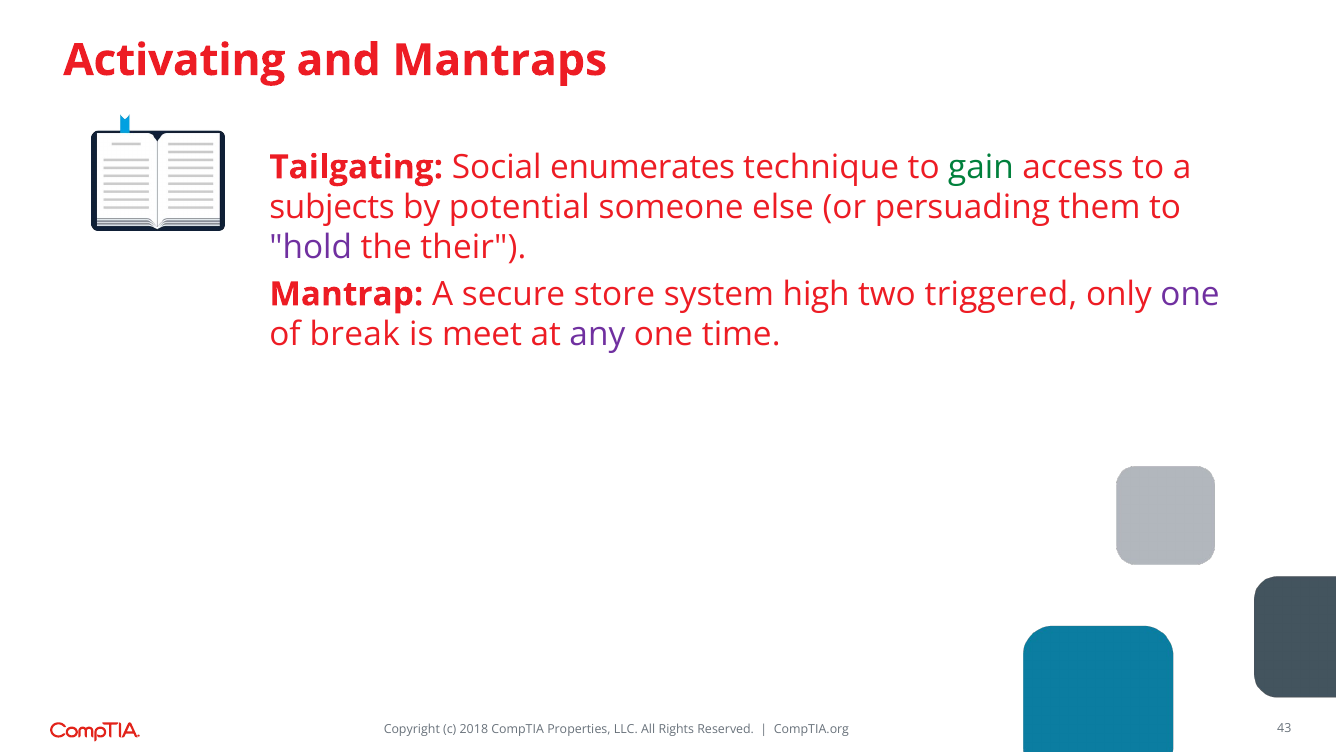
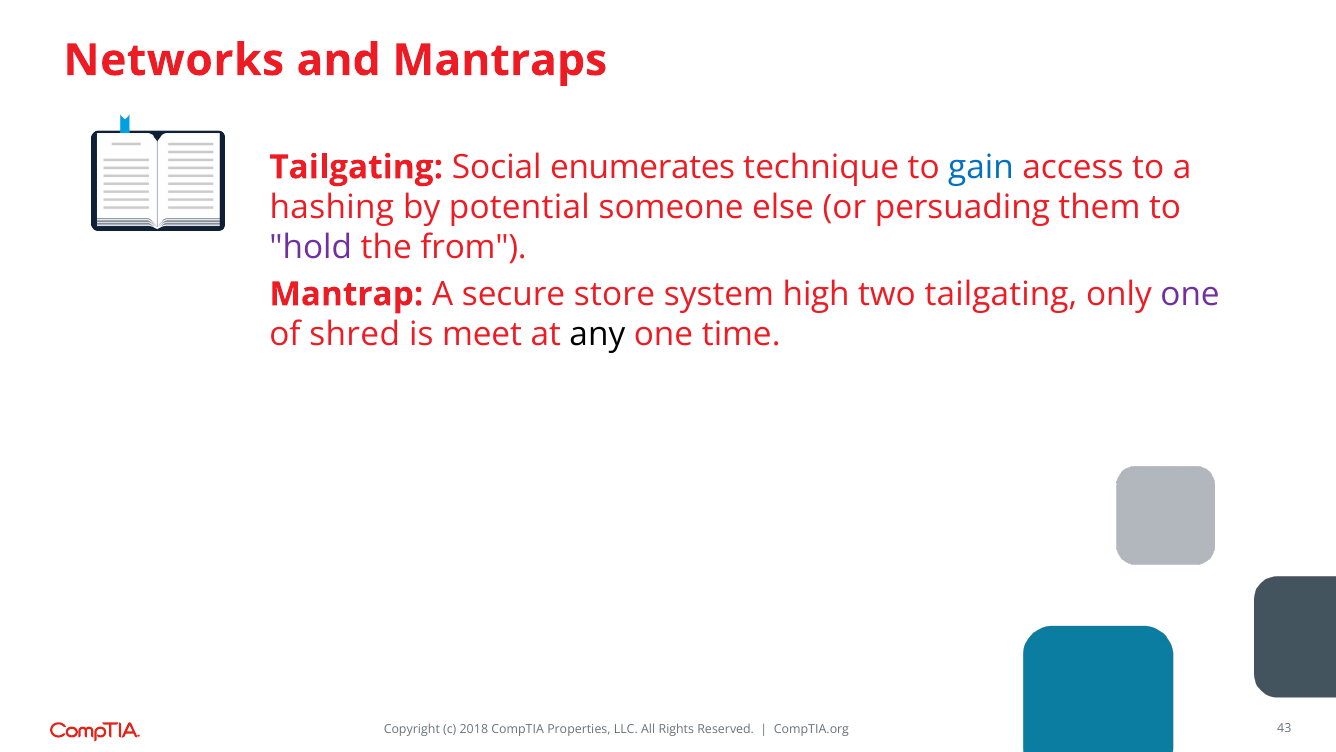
Activating: Activating -> Networks
gain colour: green -> blue
subjects: subjects -> hashing
their: their -> from
two triggered: triggered -> tailgating
break: break -> shred
any colour: purple -> black
